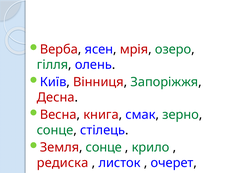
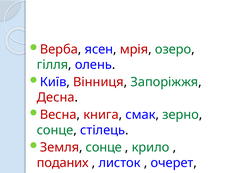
редиска: редиска -> поданих
